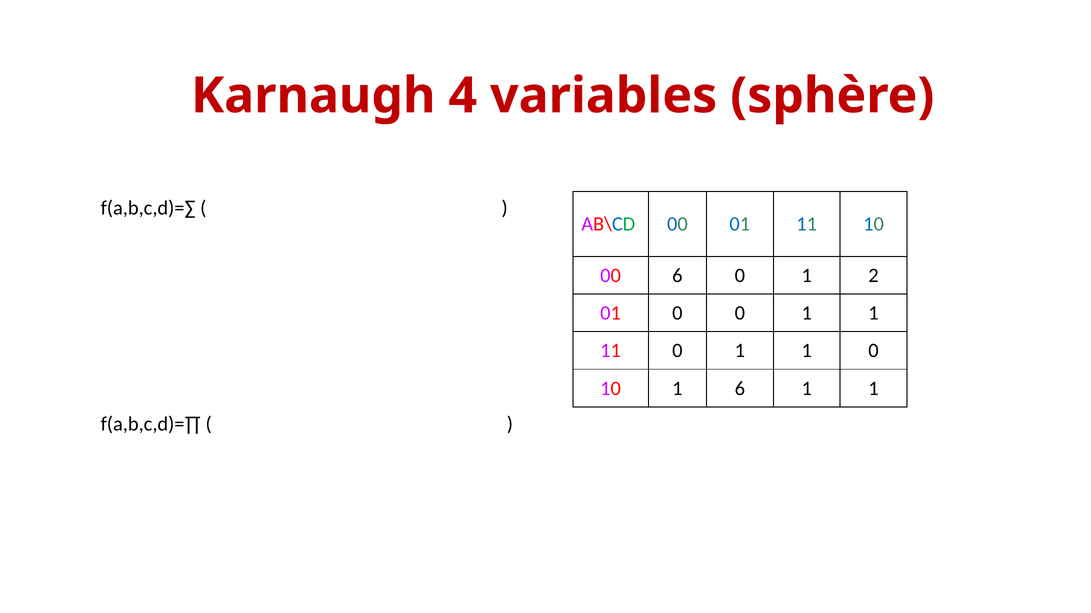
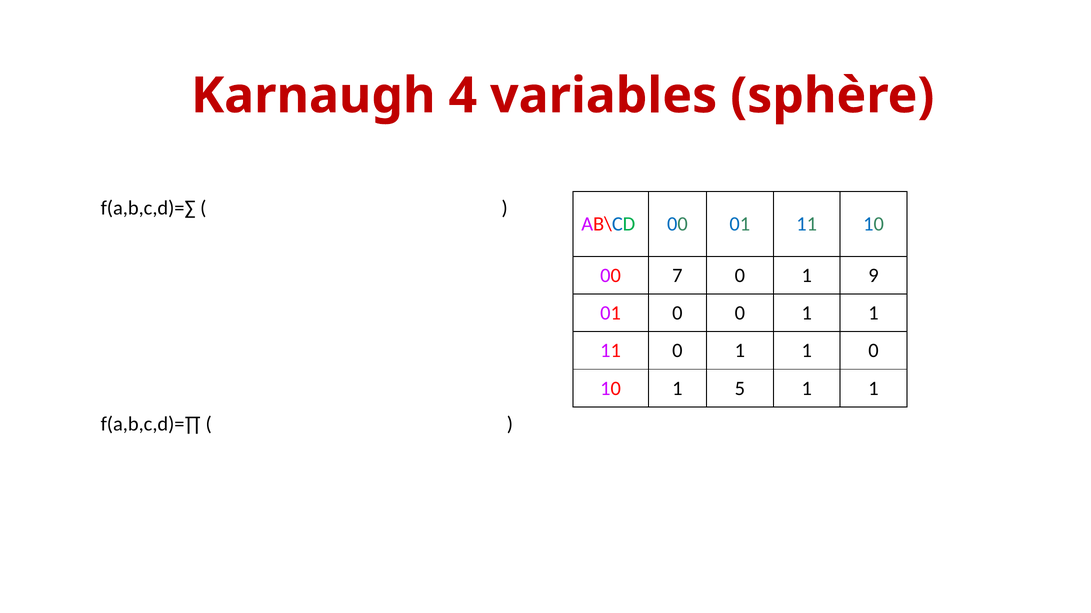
00 6: 6 -> 7
2: 2 -> 9
1 6: 6 -> 5
